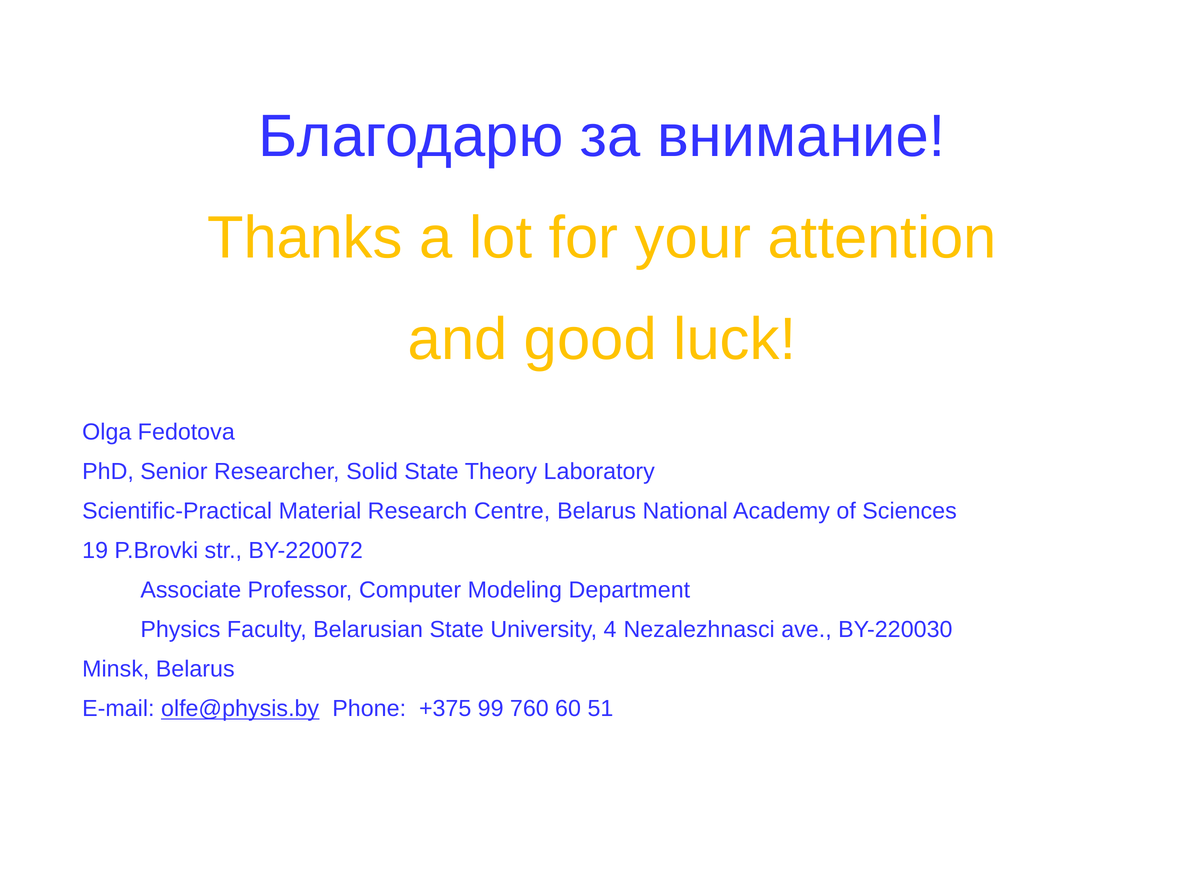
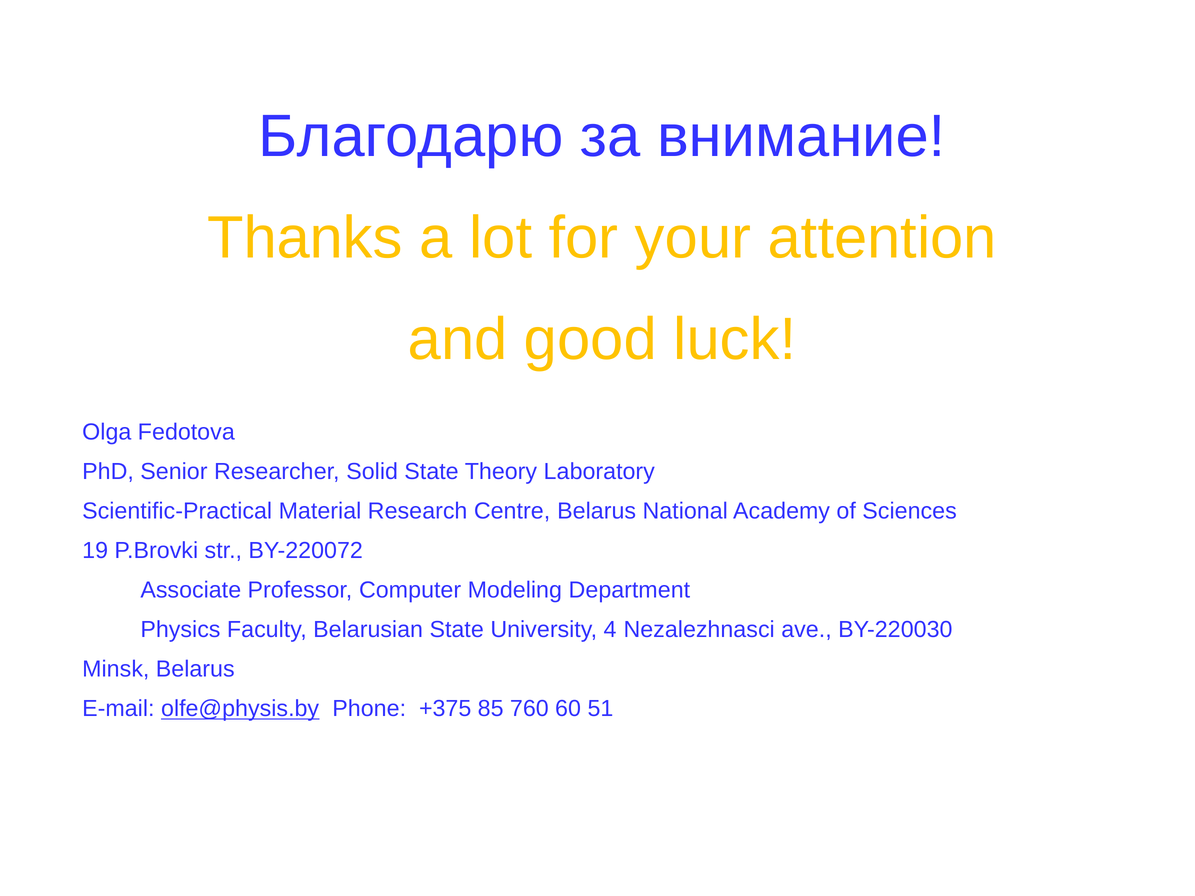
99: 99 -> 85
